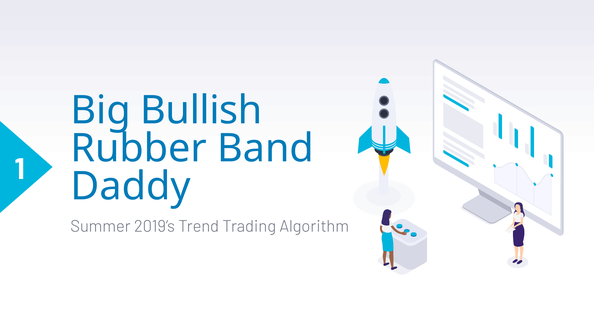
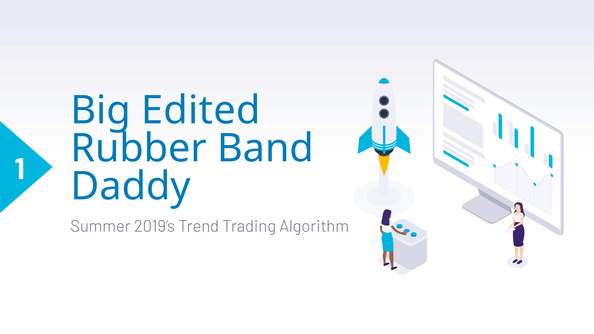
Bullish: Bullish -> Edited
